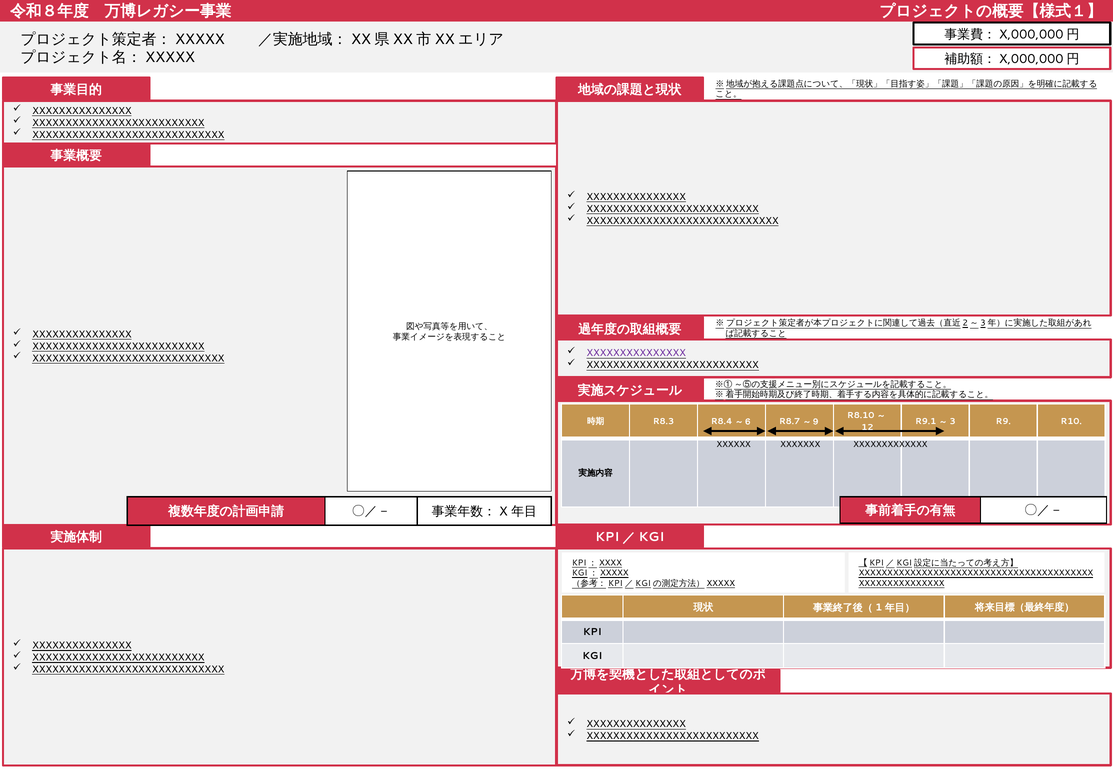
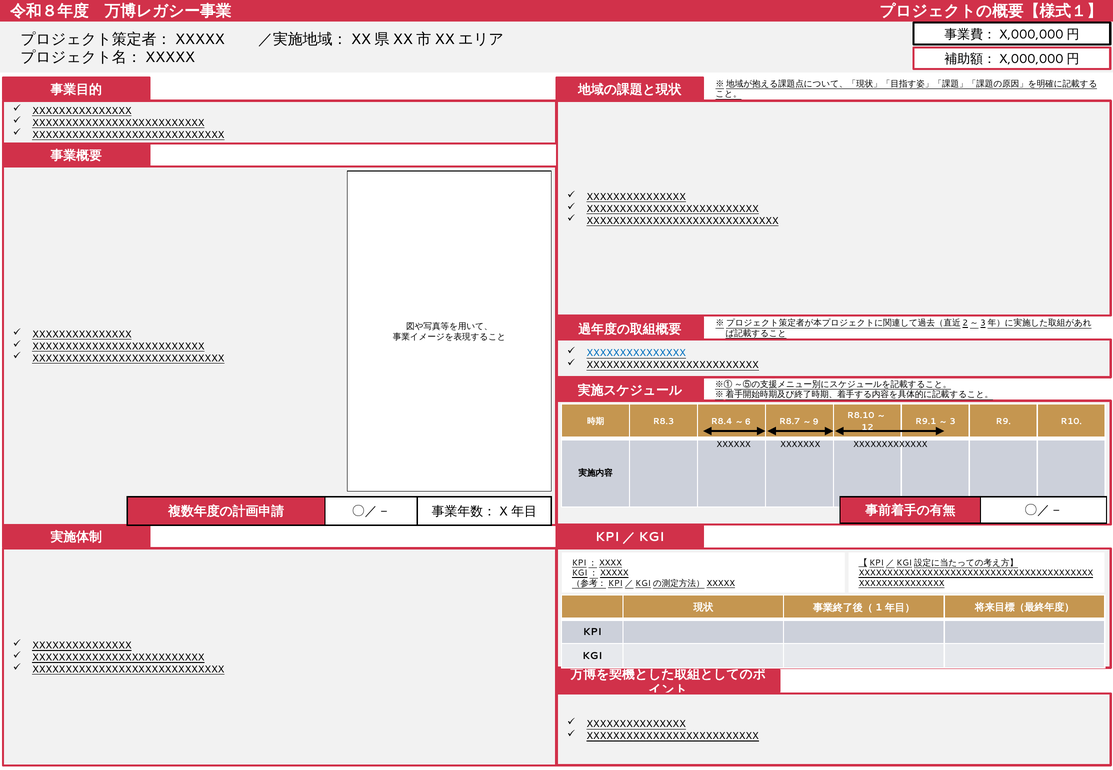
XXXXXXXXXXXXXXX at (636, 353) colour: purple -> blue
